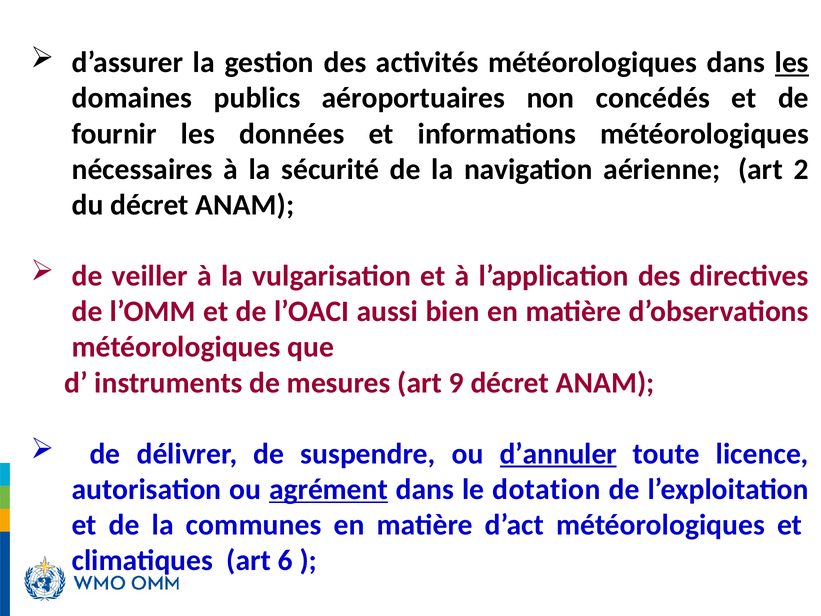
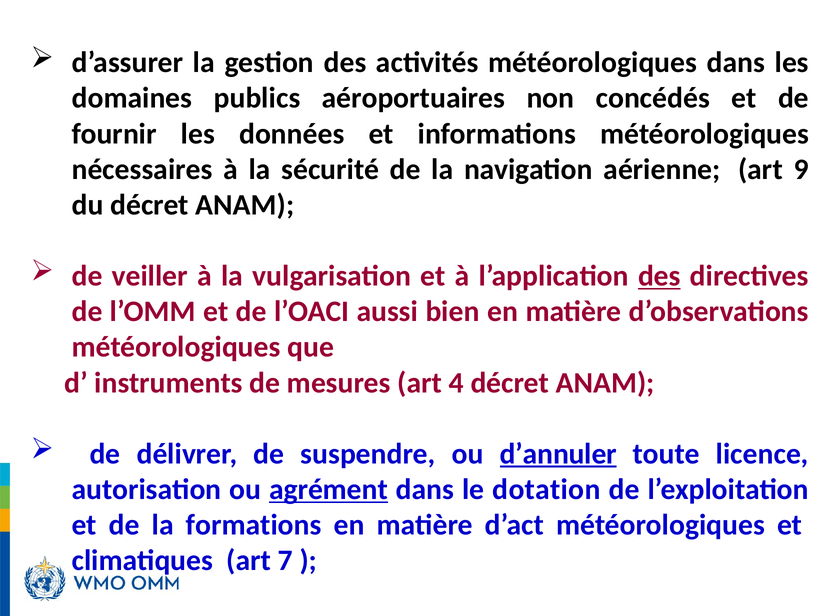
les at (792, 63) underline: present -> none
2: 2 -> 9
des at (659, 276) underline: none -> present
9: 9 -> 4
communes: communes -> formations
6: 6 -> 7
